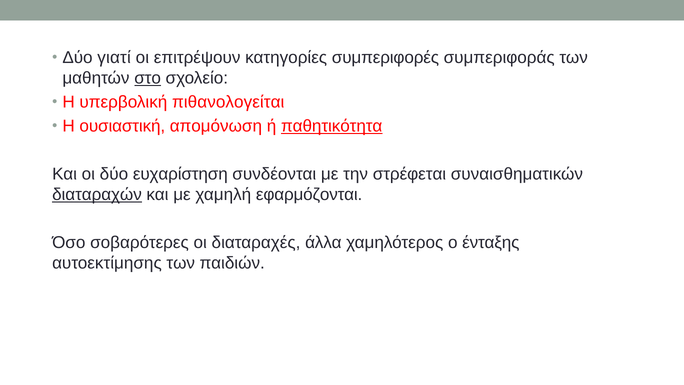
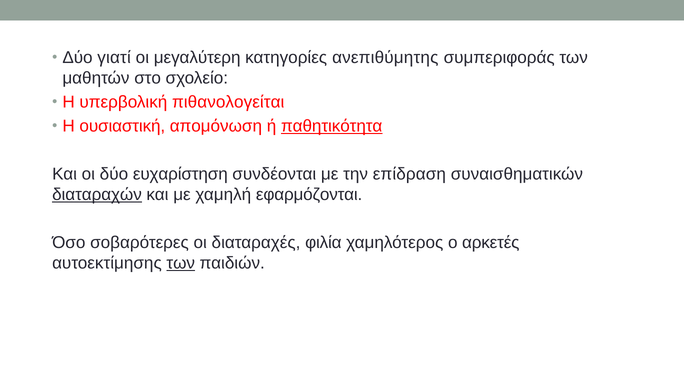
επιτρέψουν: επιτρέψουν -> μεγαλύτερη
συμπεριφορές: συμπεριφορές -> ανεπιθύμητης
στο underline: present -> none
στρέφεται: στρέφεται -> επίδραση
άλλα: άλλα -> φιλία
ένταξης: ένταξης -> αρκετές
των at (181, 263) underline: none -> present
